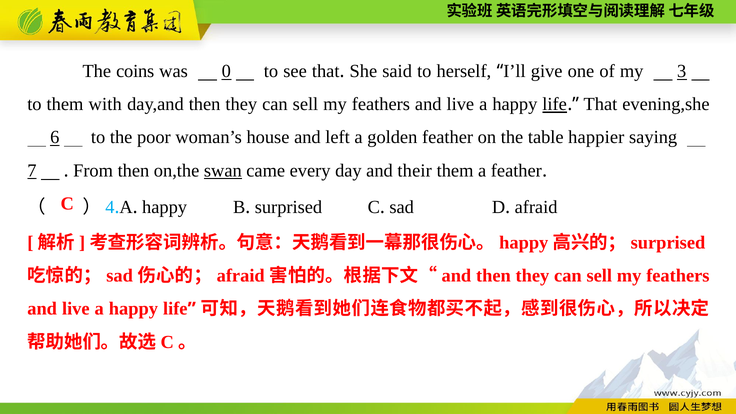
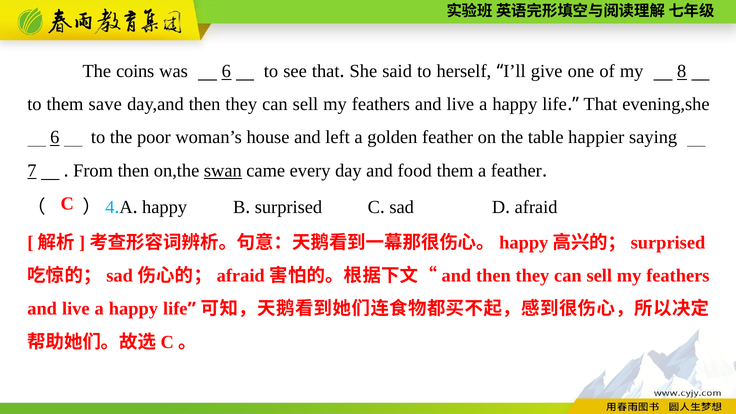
was 0: 0 -> 6
3: 3 -> 8
with: with -> save
life at (555, 104) underline: present -> none
their: their -> food
